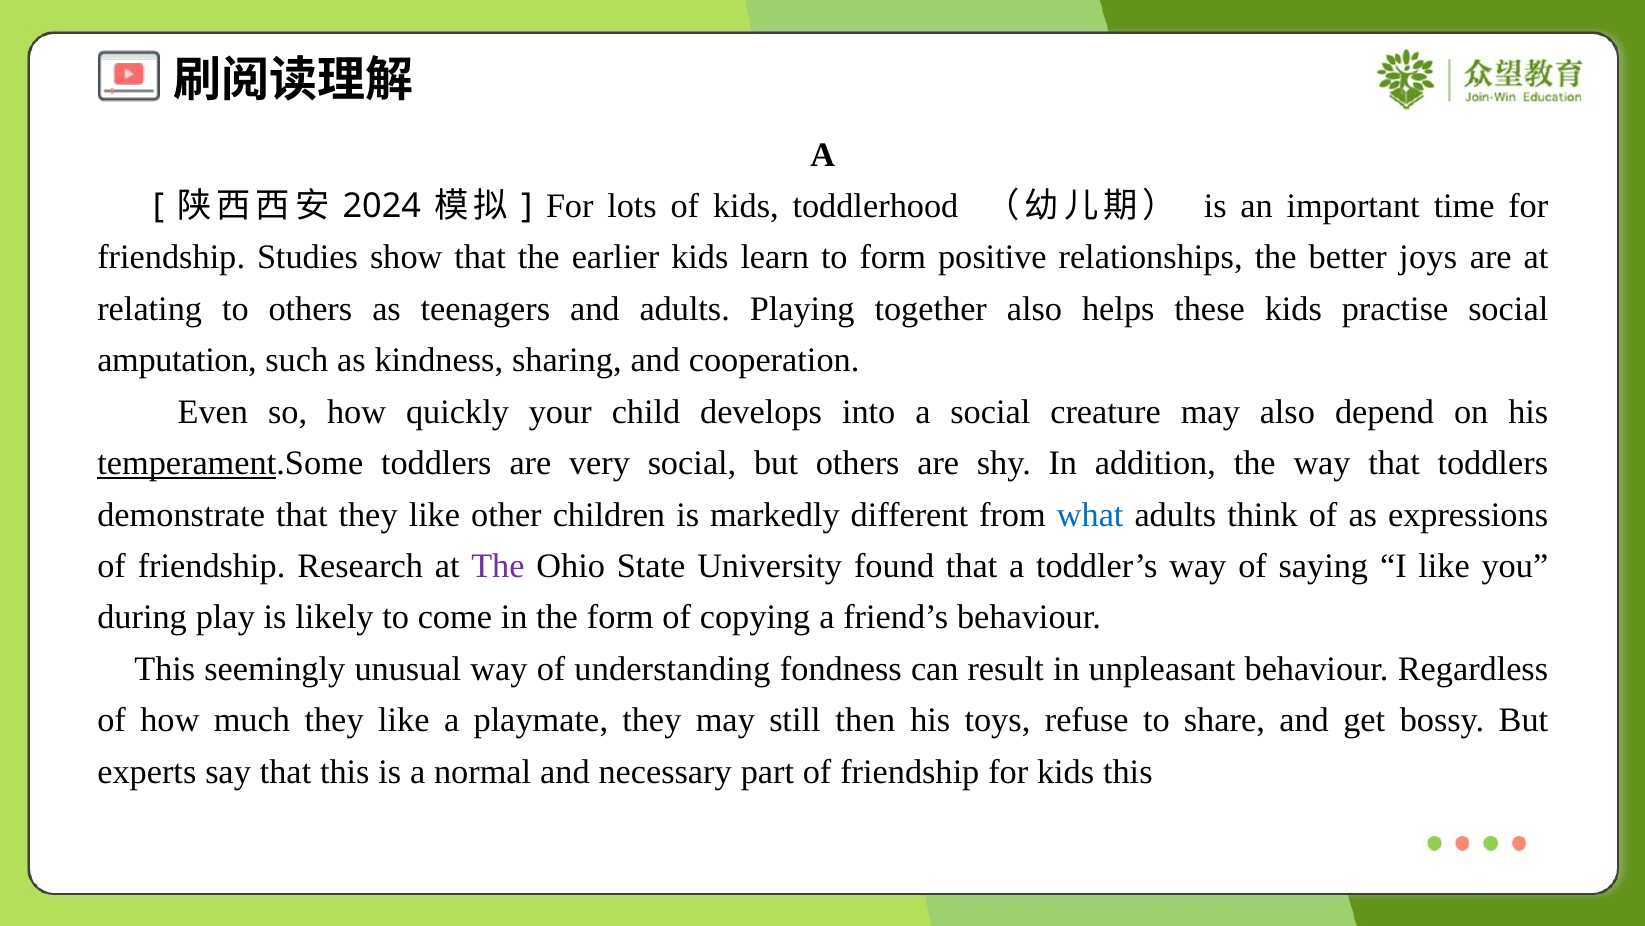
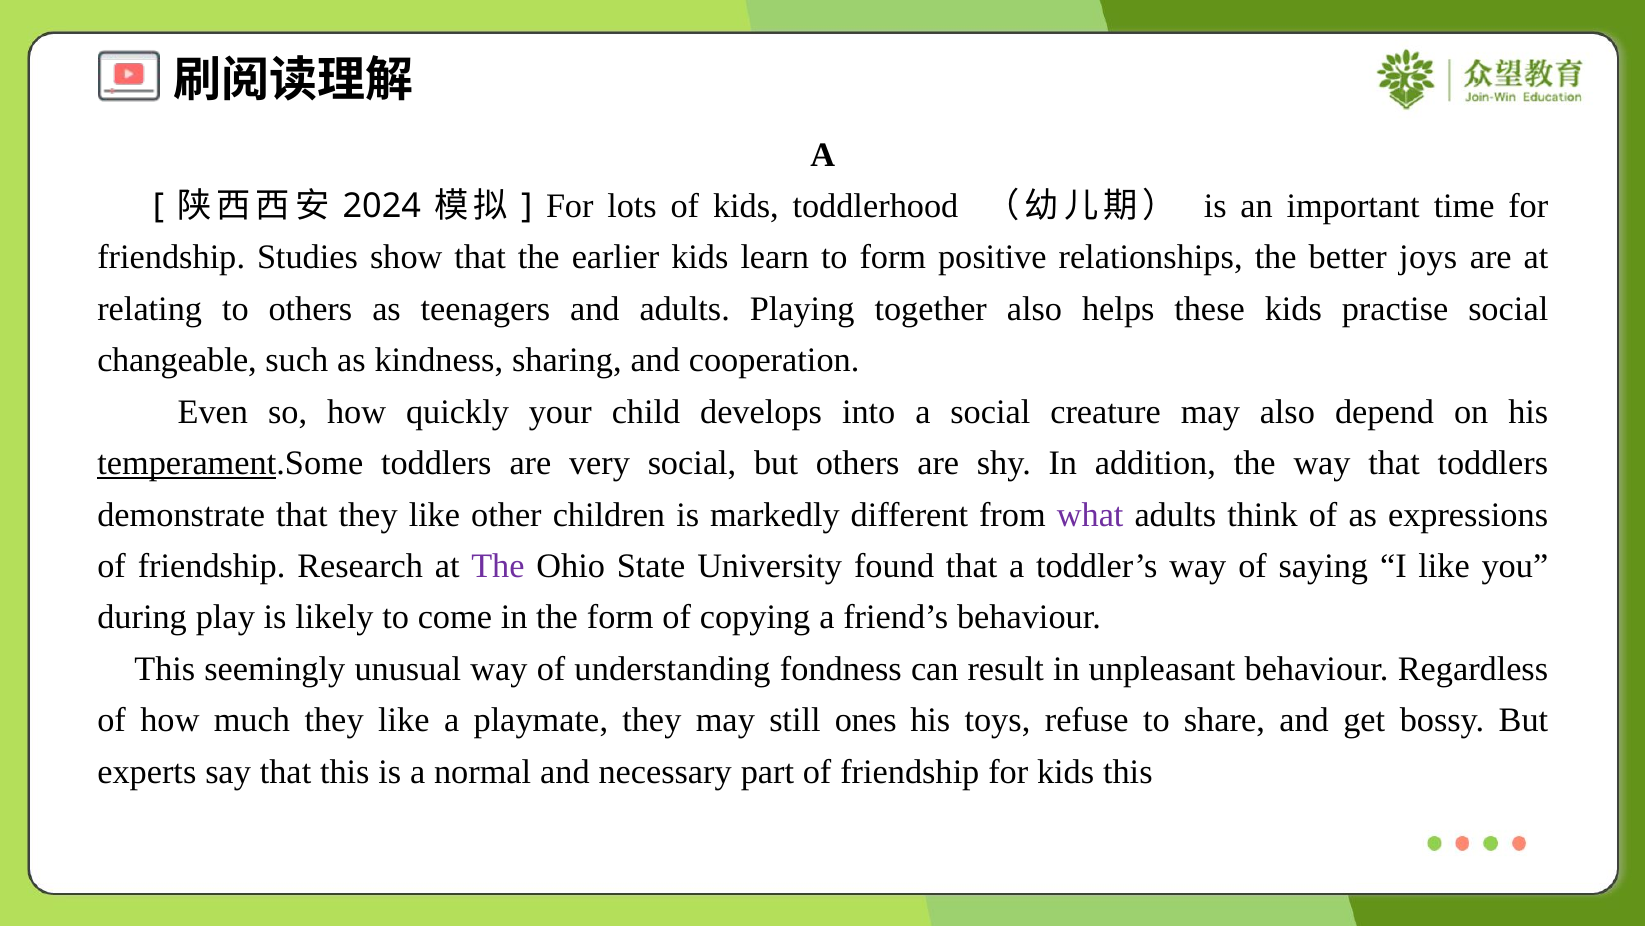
amputation: amputation -> changeable
what colour: blue -> purple
then: then -> ones
